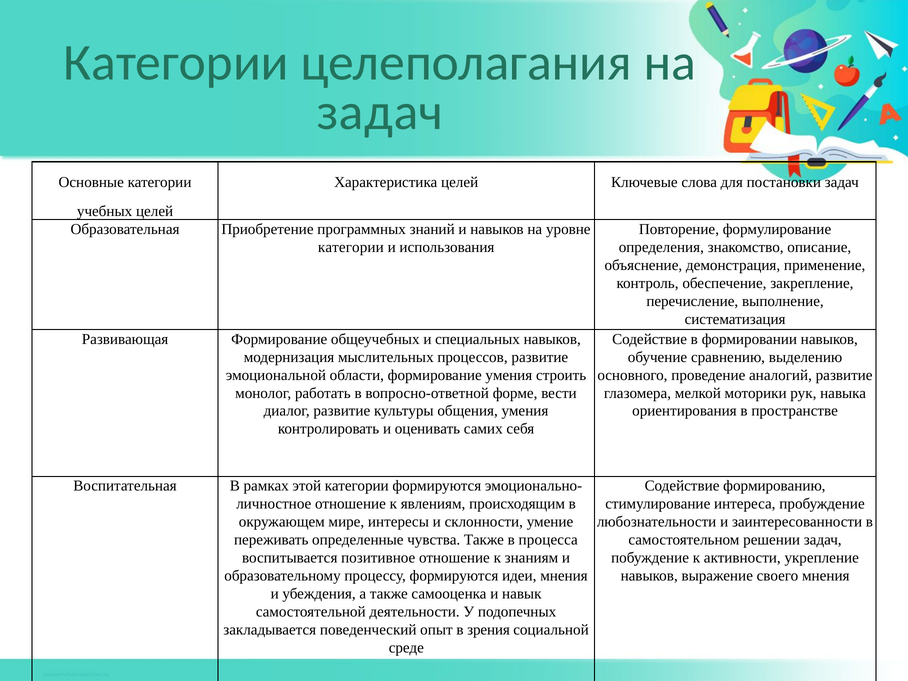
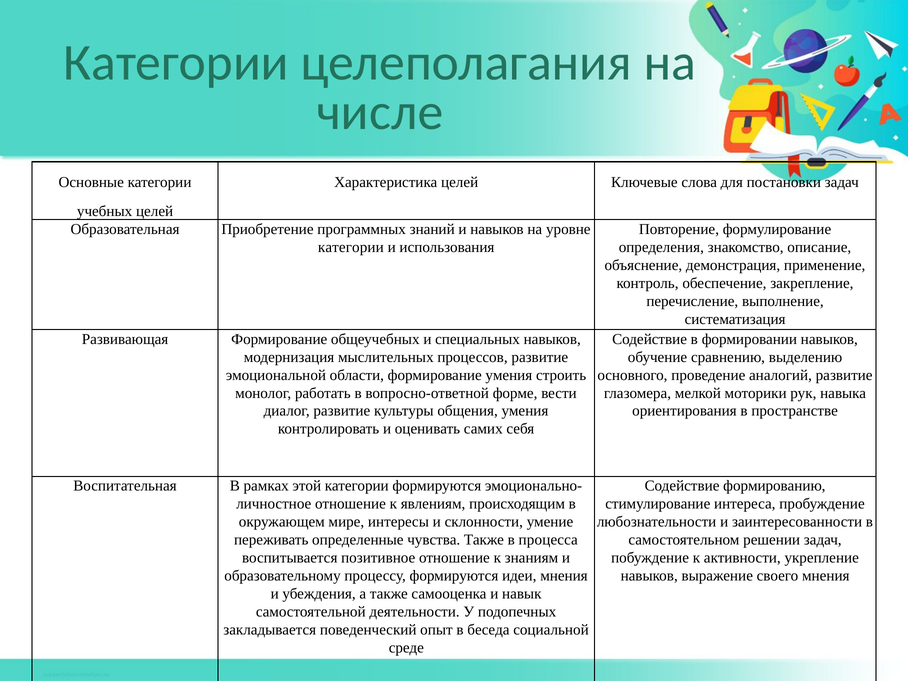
задач at (380, 112): задач -> числе
зрения: зрения -> беседа
